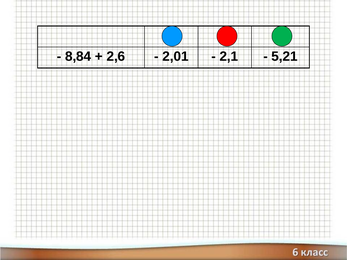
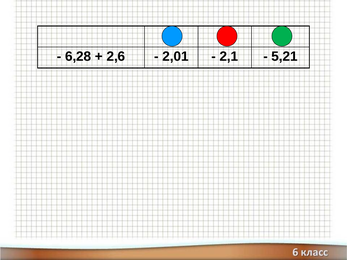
8,84: 8,84 -> 6,28
